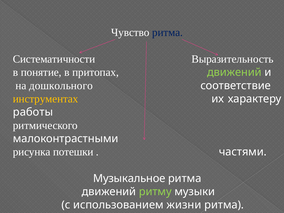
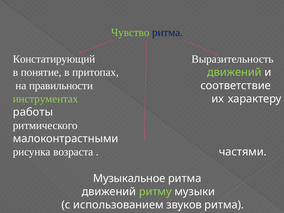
Чувство colour: white -> light green
Систематичности: Систематичности -> Констатирующий
дошкольного: дошкольного -> правильности
инструментах colour: yellow -> light green
потешки: потешки -> возраста
жизни: жизни -> звуков
